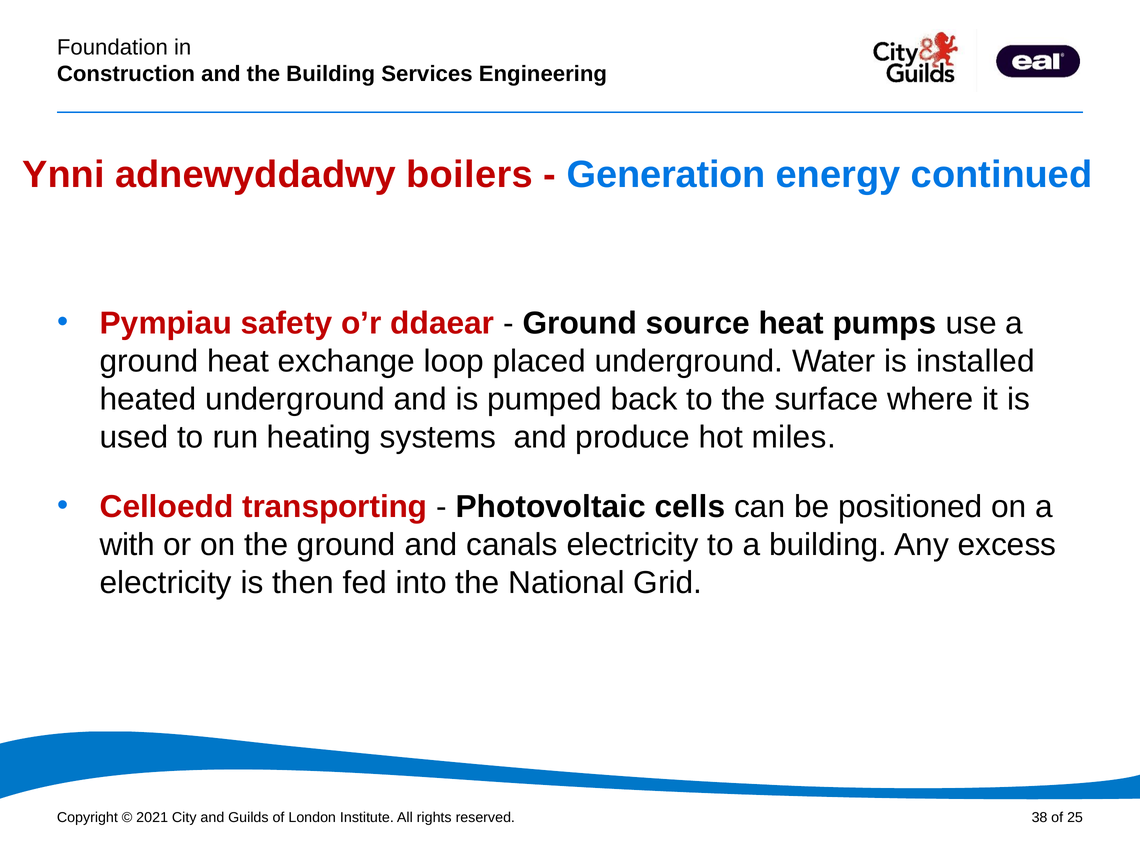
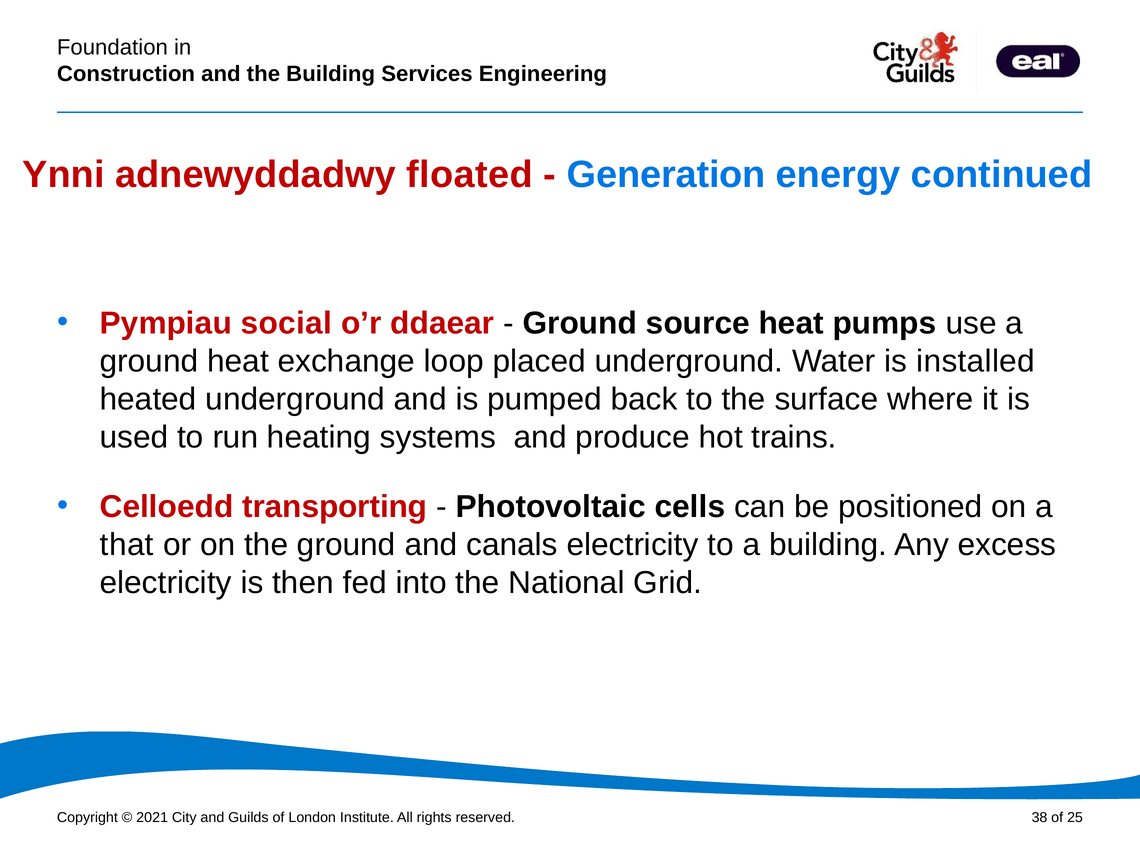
boilers: boilers -> floated
safety: safety -> social
miles: miles -> trains
with: with -> that
